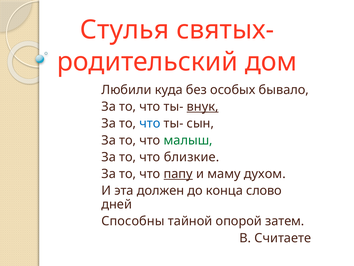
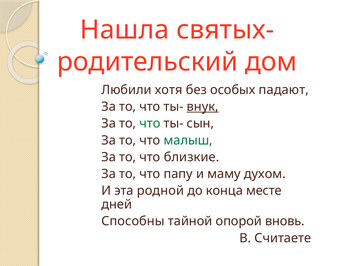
Стулья: Стулья -> Нашла
куда: куда -> хотя
бывало: бывало -> падают
что at (150, 123) colour: blue -> green
папу underline: present -> none
должен: должен -> родной
слово: слово -> месте
затем: затем -> вновь
